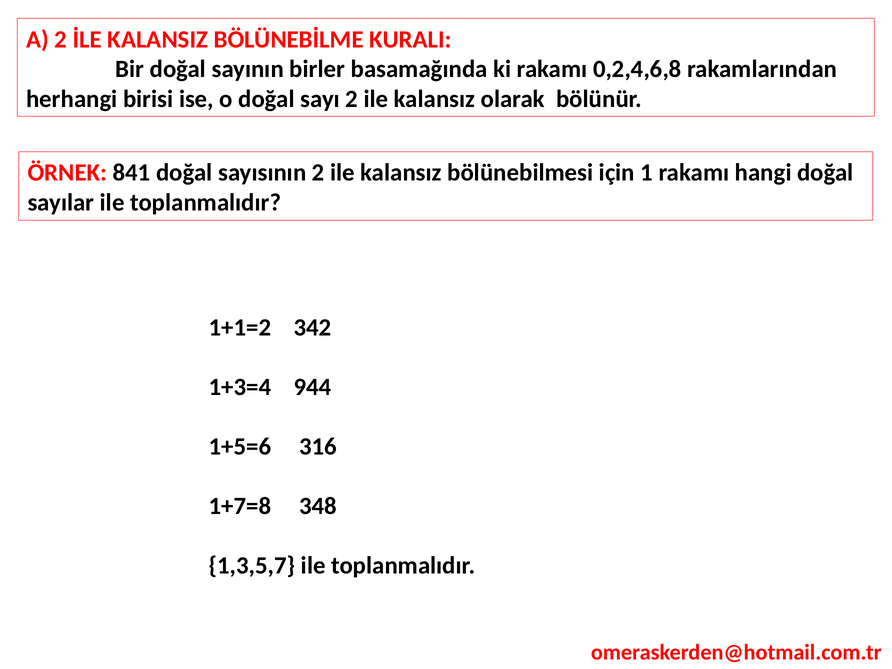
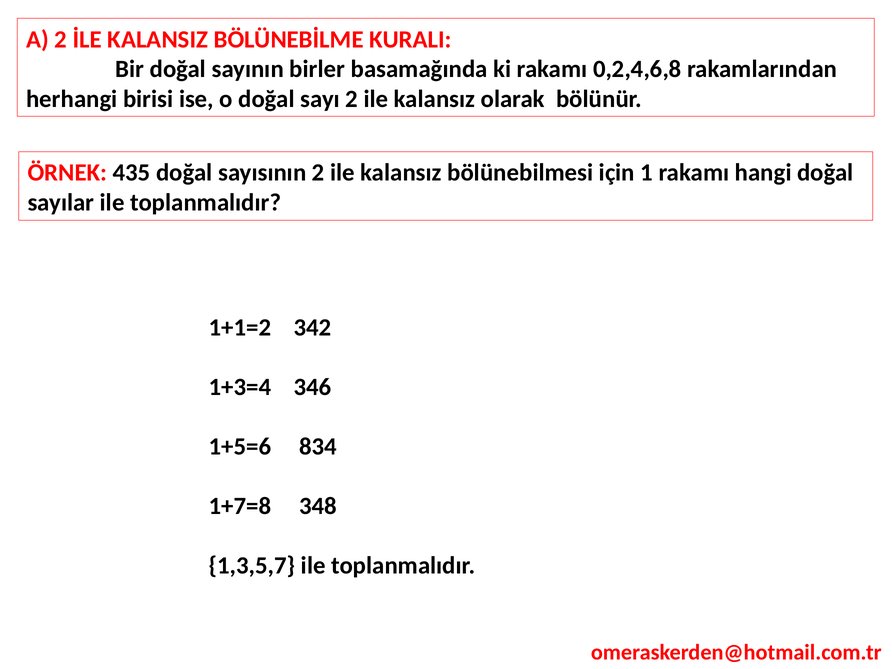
841: 841 -> 435
944: 944 -> 346
316: 316 -> 834
